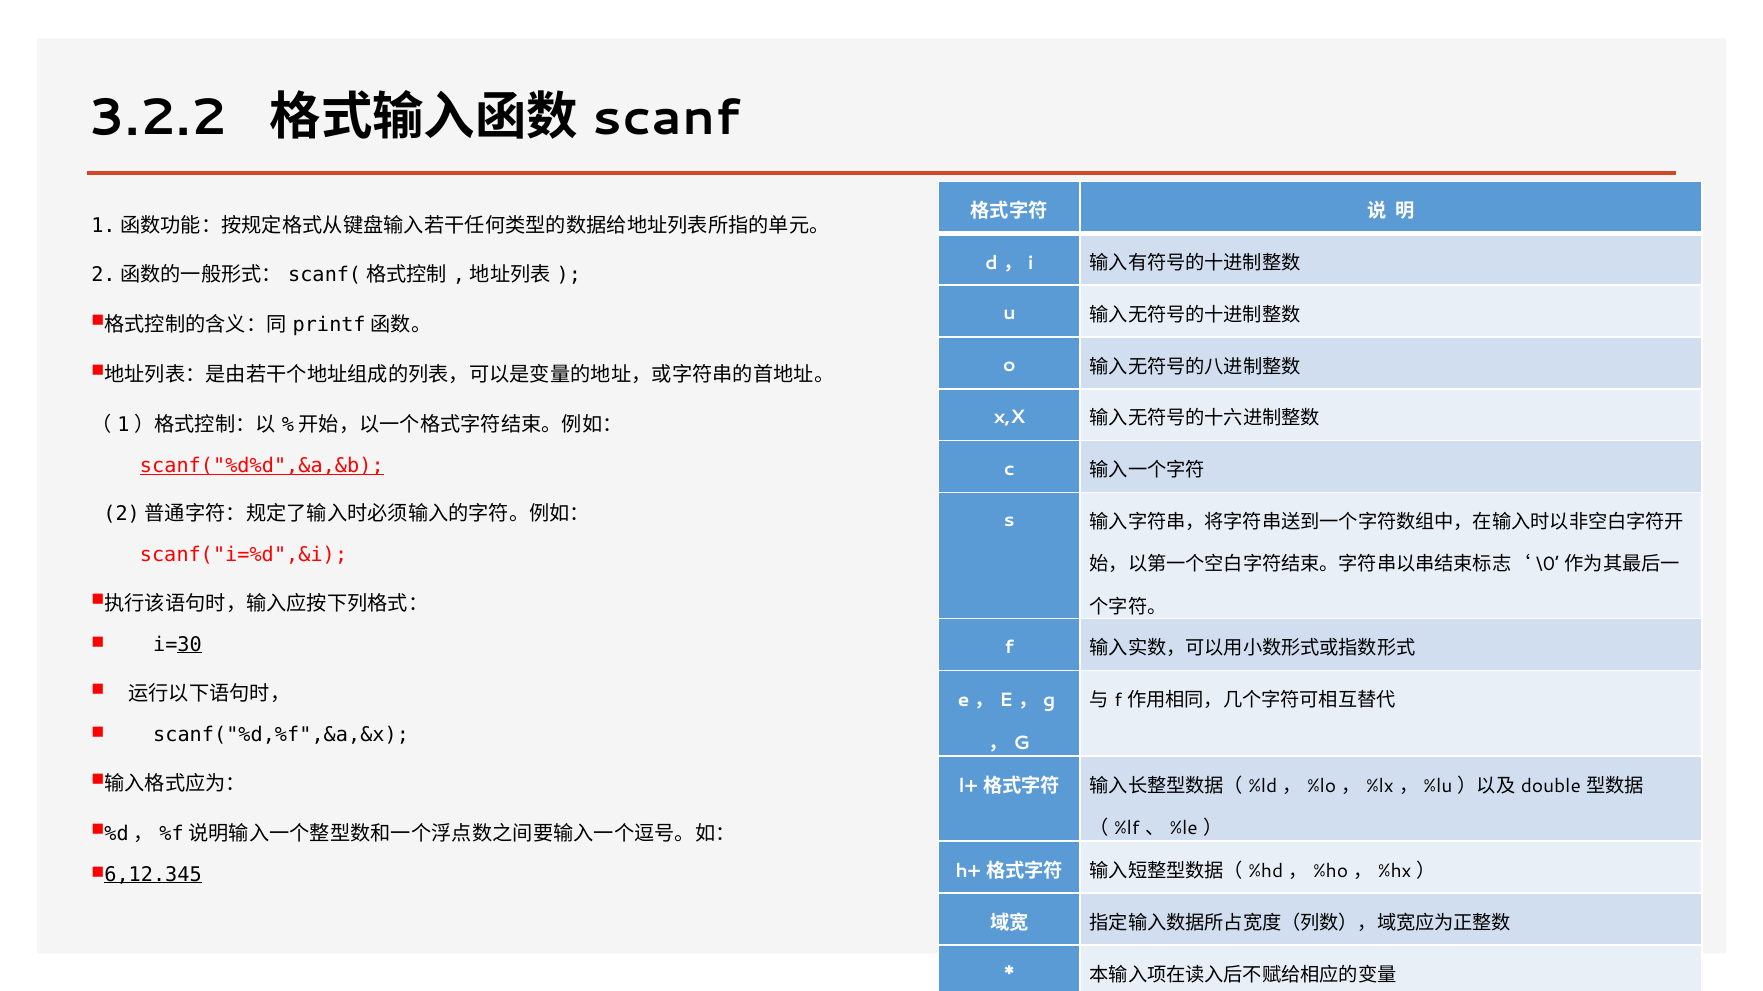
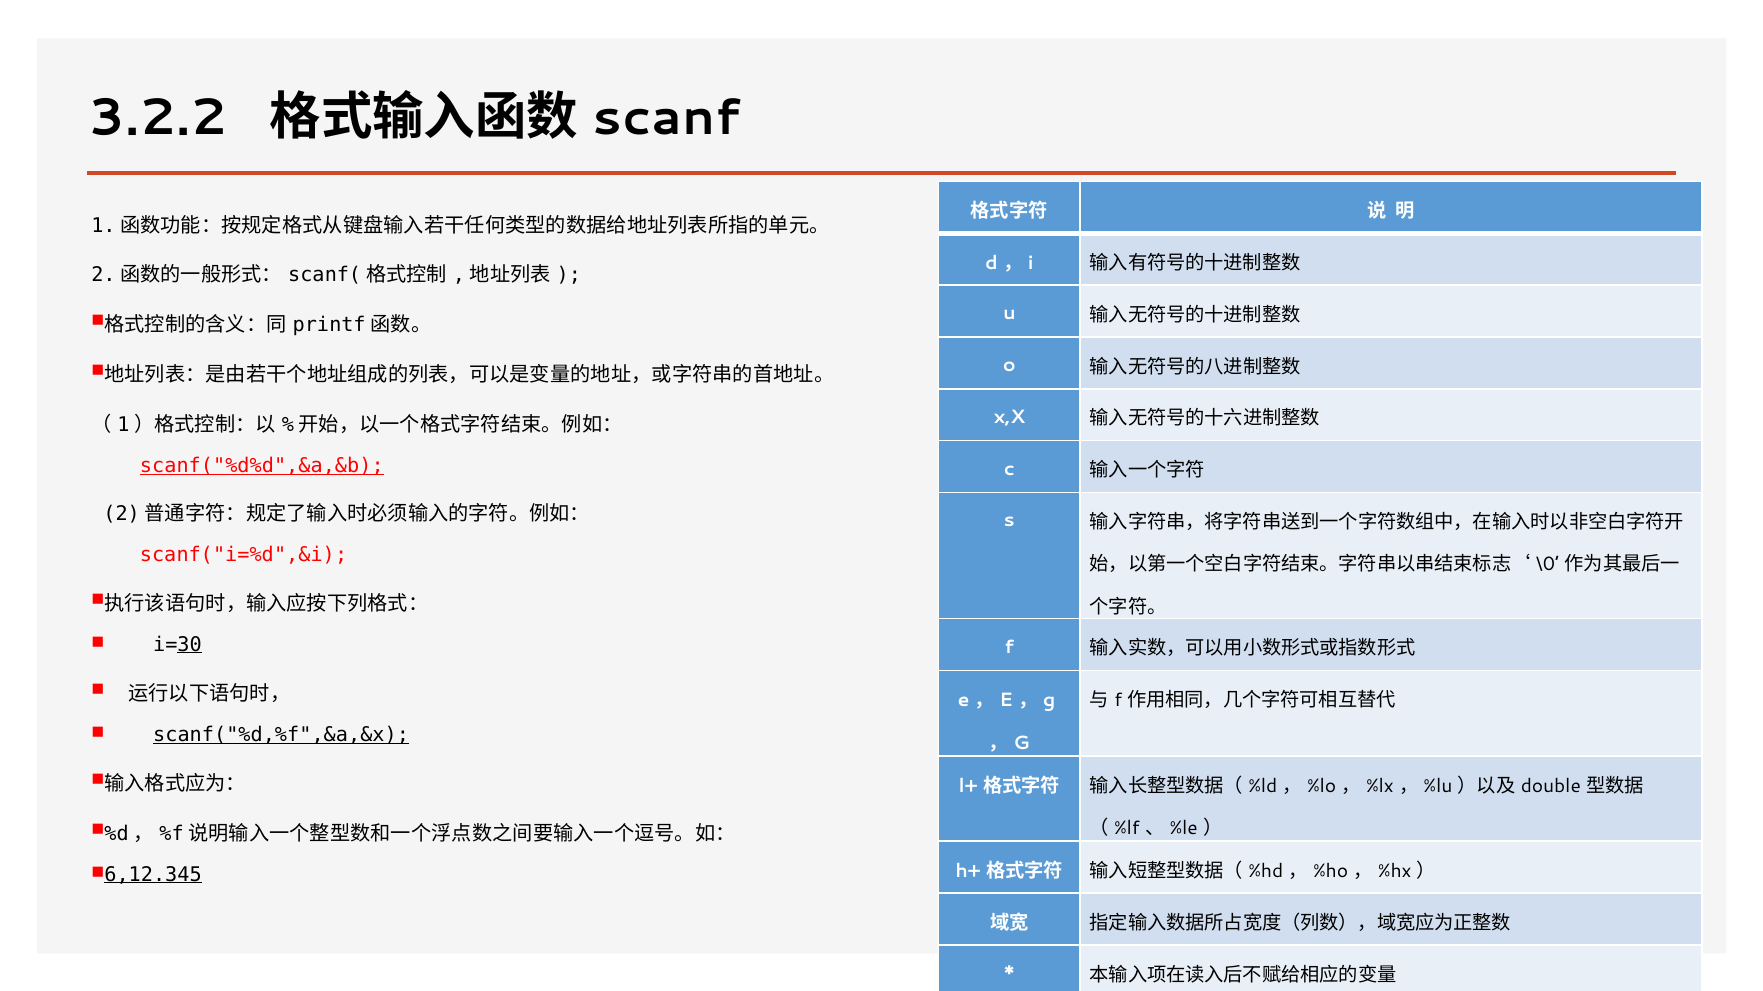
scanf("%d,%f",&a,&x underline: none -> present
